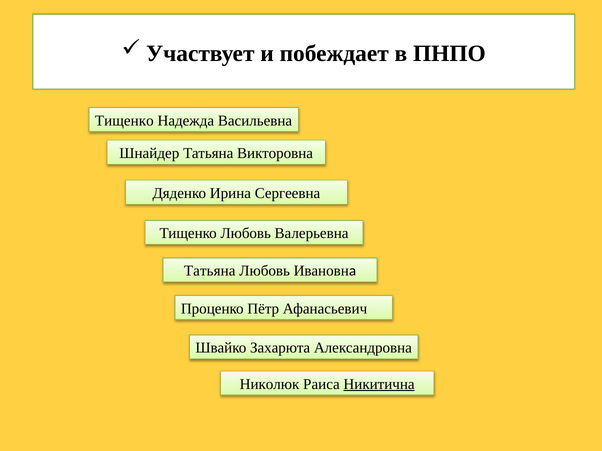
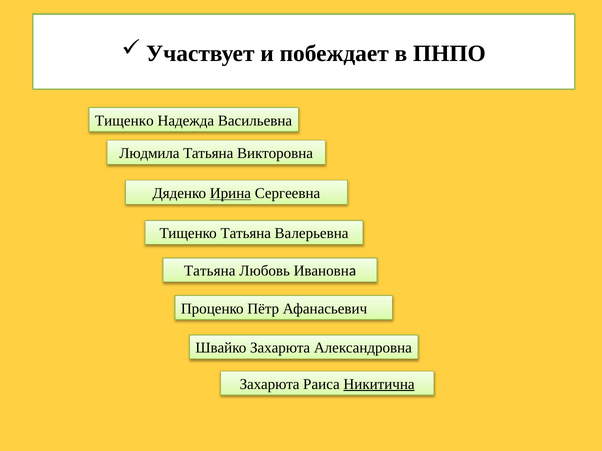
Шнайдер: Шнайдер -> Людмила
Ирина underline: none -> present
Тищенко Любовь: Любовь -> Татьяна
Николюк at (270, 385): Николюк -> Захарюта
